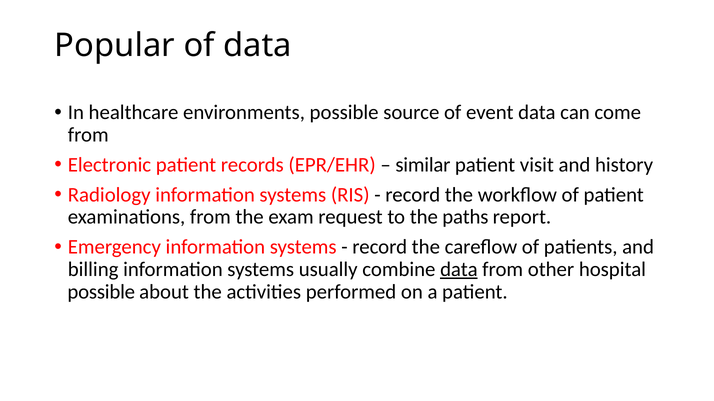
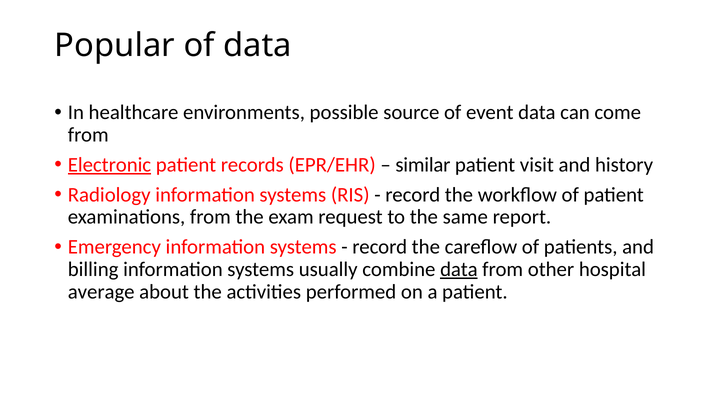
Electronic underline: none -> present
paths: paths -> same
possible at (101, 292): possible -> average
